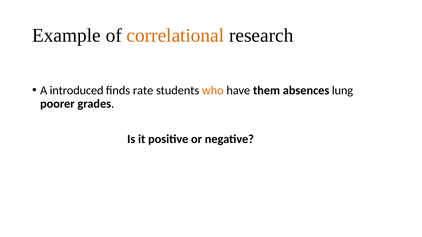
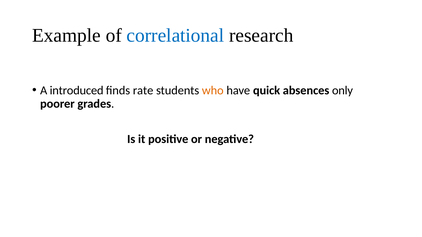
correlational colour: orange -> blue
them: them -> quick
lung: lung -> only
